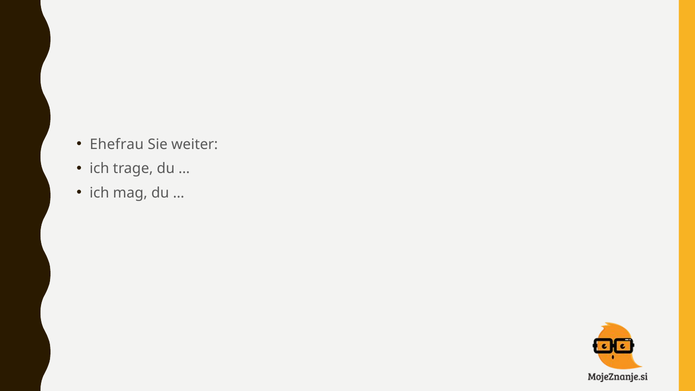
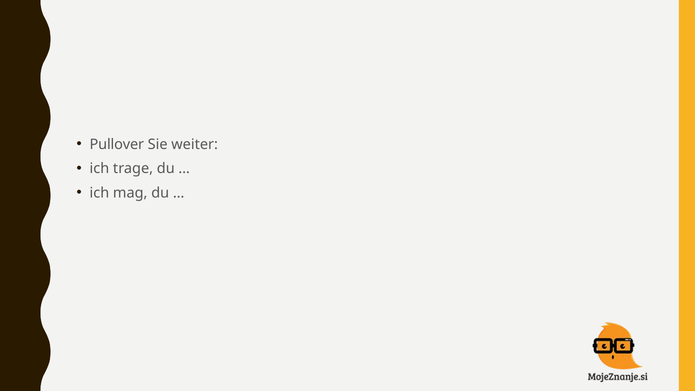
Ehefrau: Ehefrau -> Pullover
